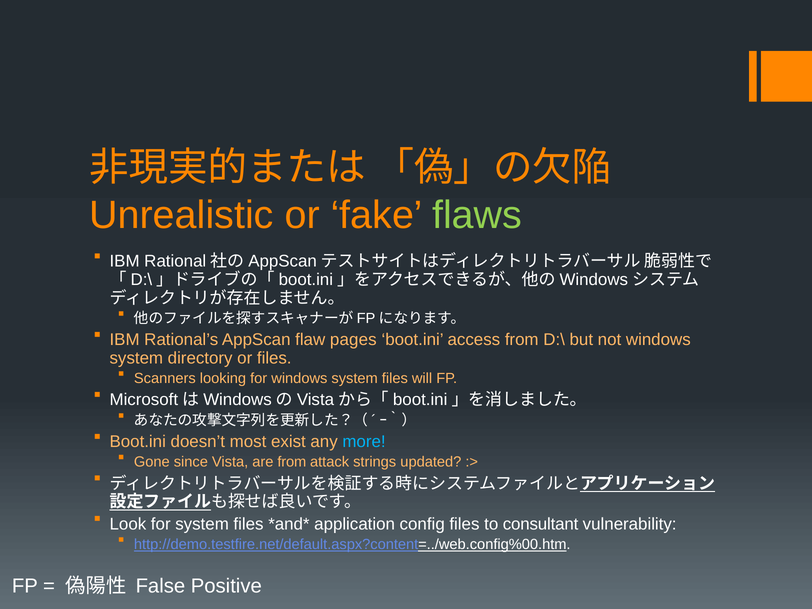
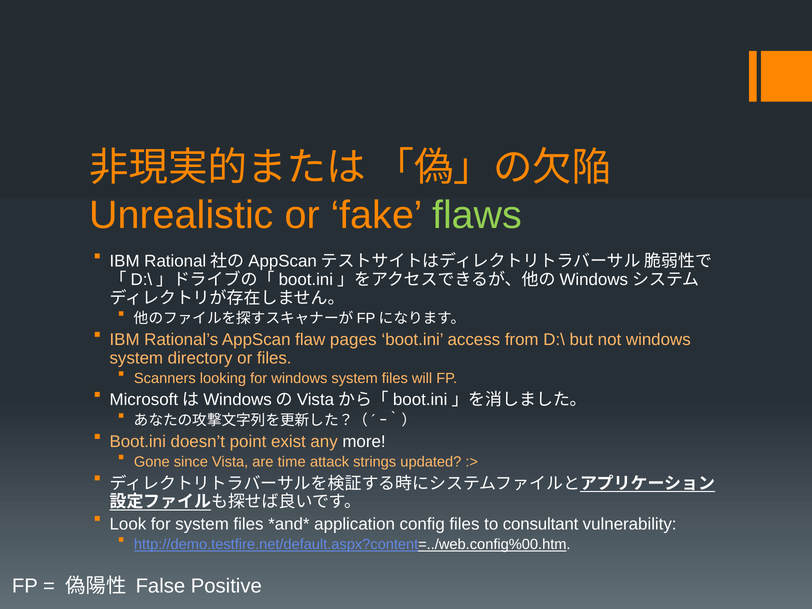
most: most -> point
more colour: light blue -> white
are from: from -> time
